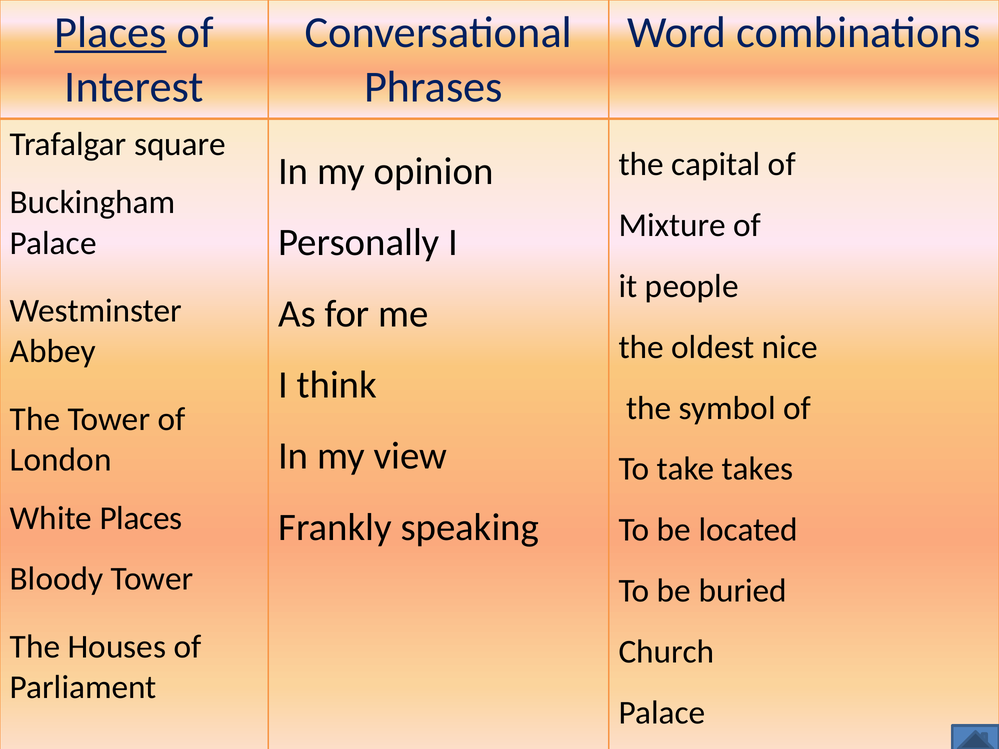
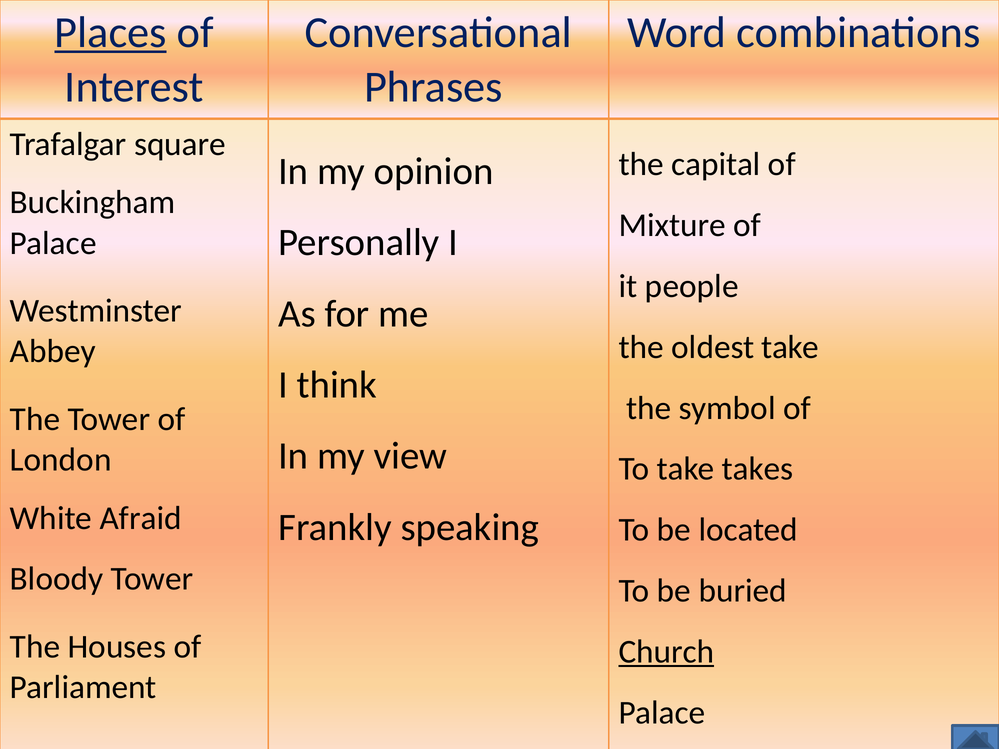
oldest nice: nice -> take
White Places: Places -> Afraid
Church underline: none -> present
